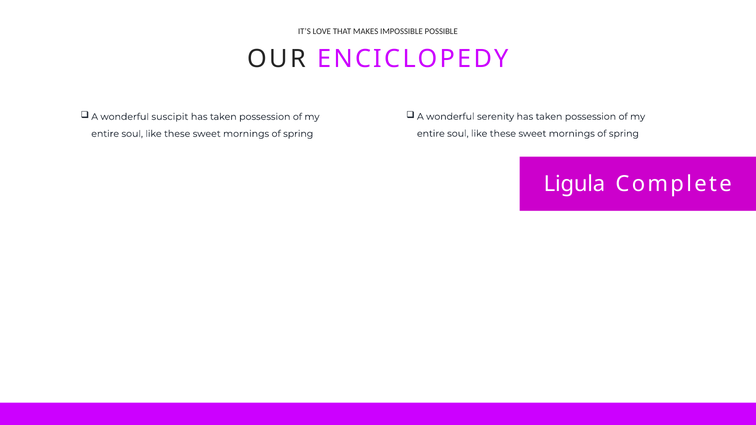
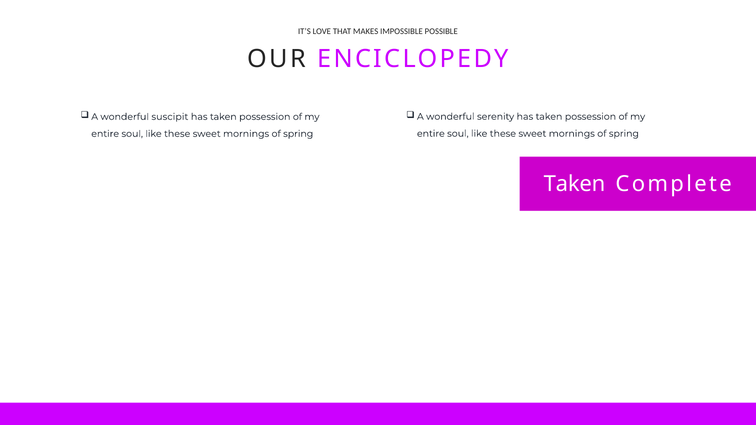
Ligula at (574, 184): Ligula -> Taken
